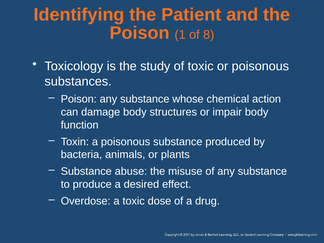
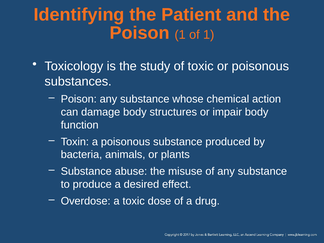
of 8: 8 -> 1
